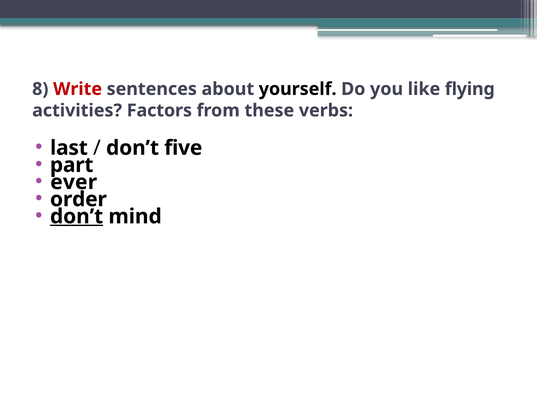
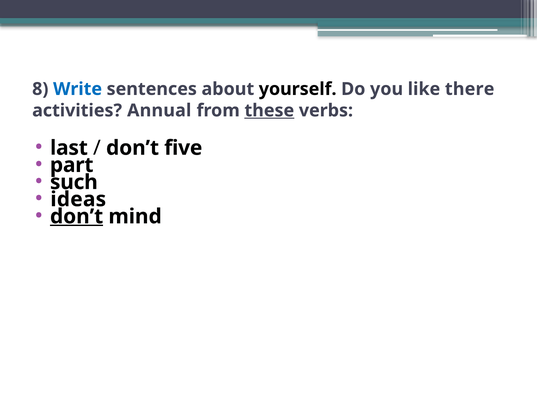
Write colour: red -> blue
flying: flying -> there
Factors: Factors -> Annual
these underline: none -> present
ever: ever -> such
order: order -> ideas
